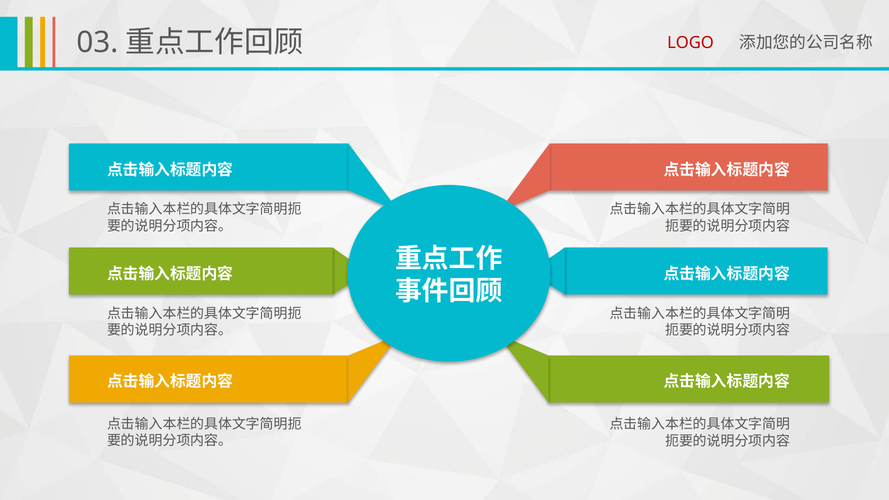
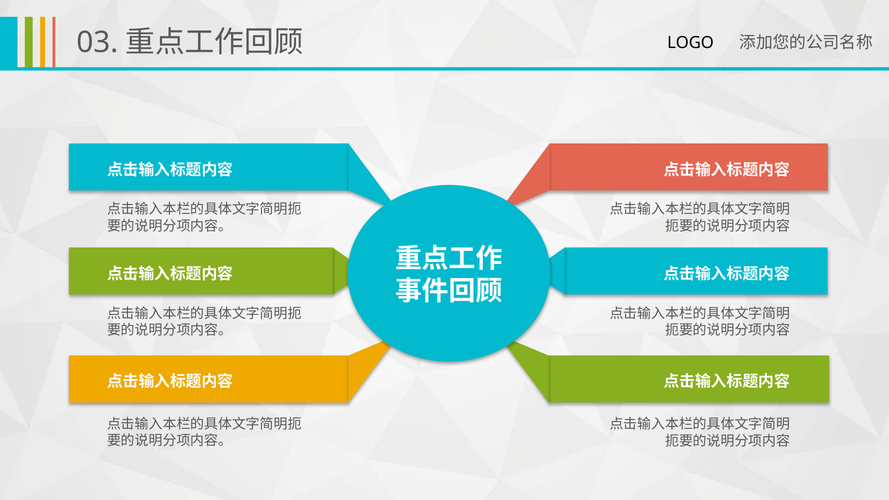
LOGO colour: red -> black
